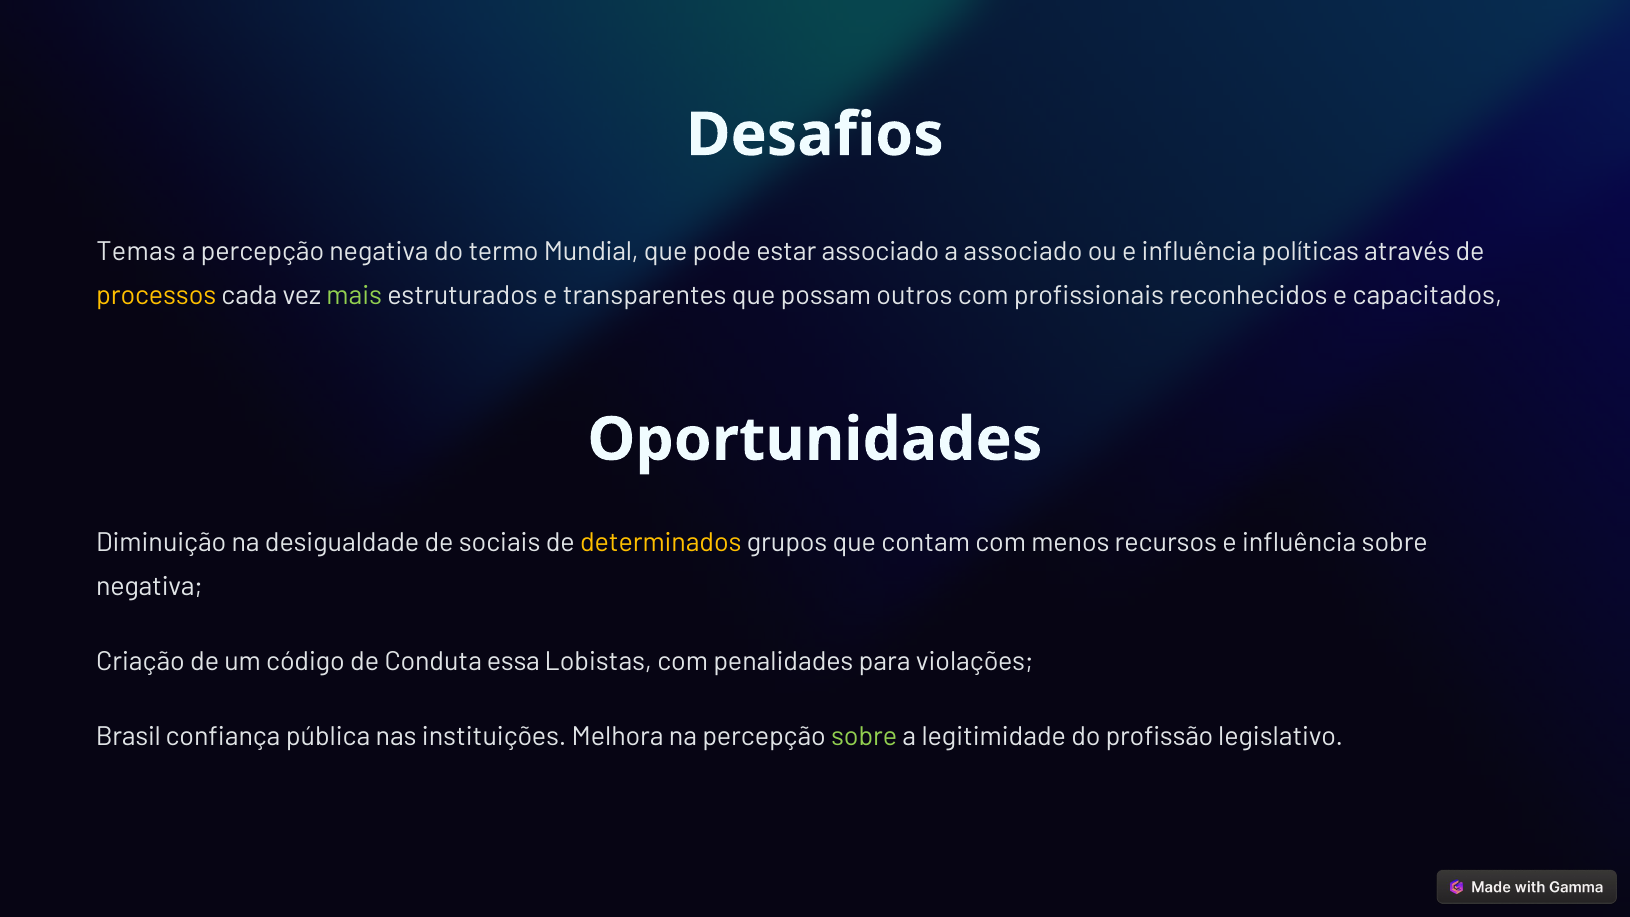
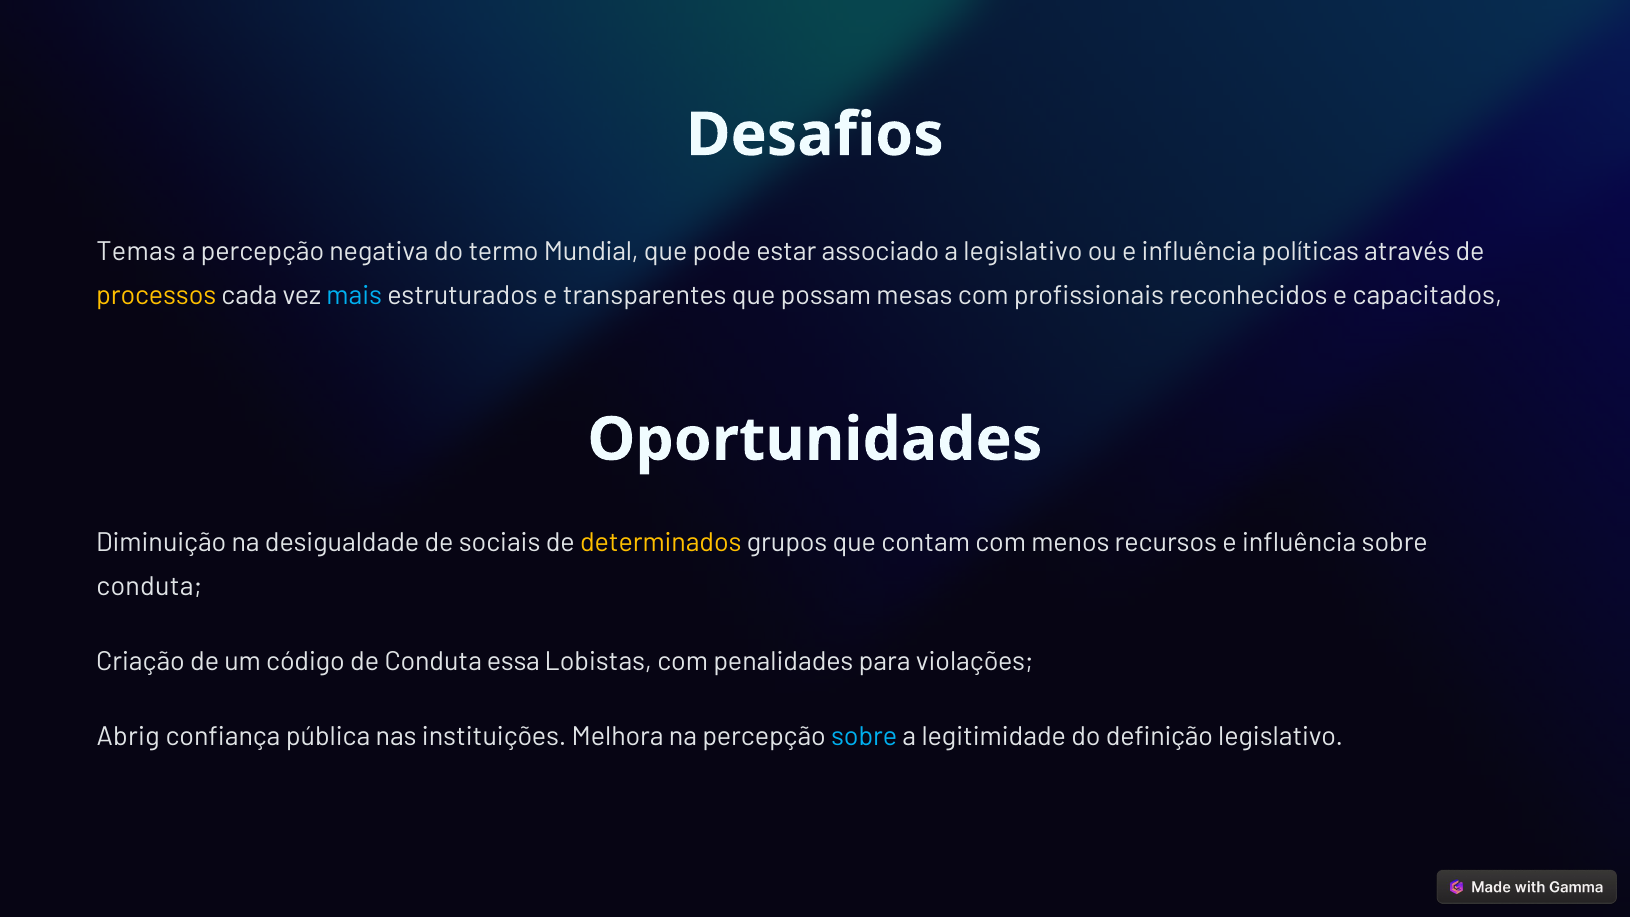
a associado: associado -> legislativo
mais colour: light green -> light blue
outros: outros -> mesas
negativa at (150, 587): negativa -> conduta
Brasil: Brasil -> Abrig
sobre at (864, 737) colour: light green -> light blue
profissão: profissão -> definição
